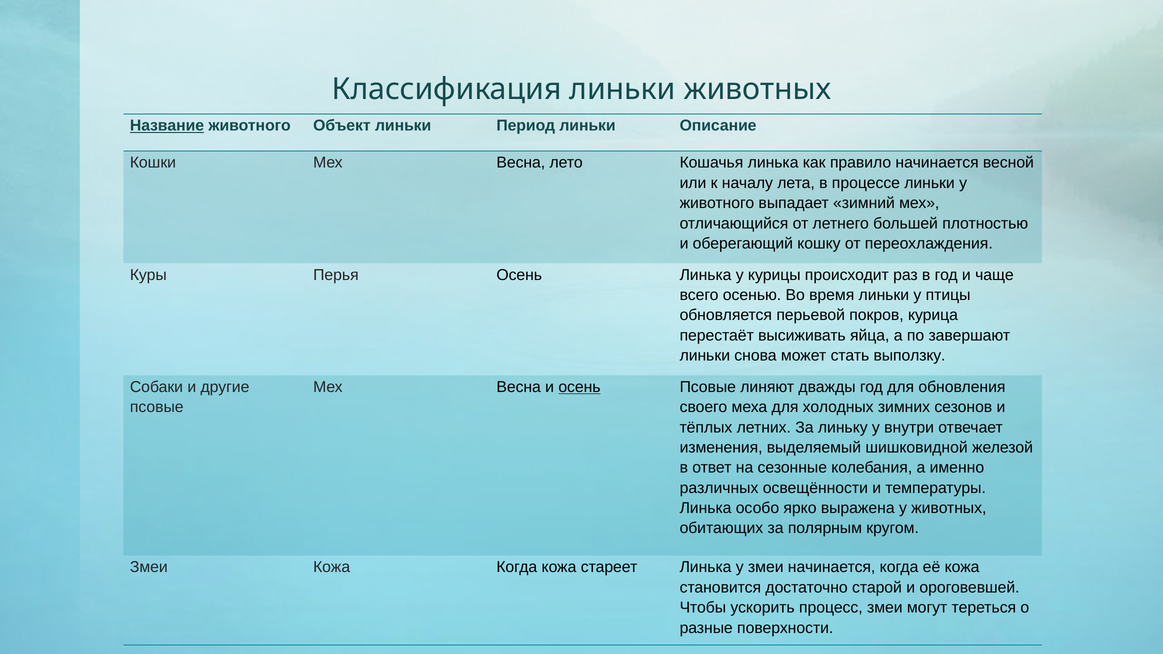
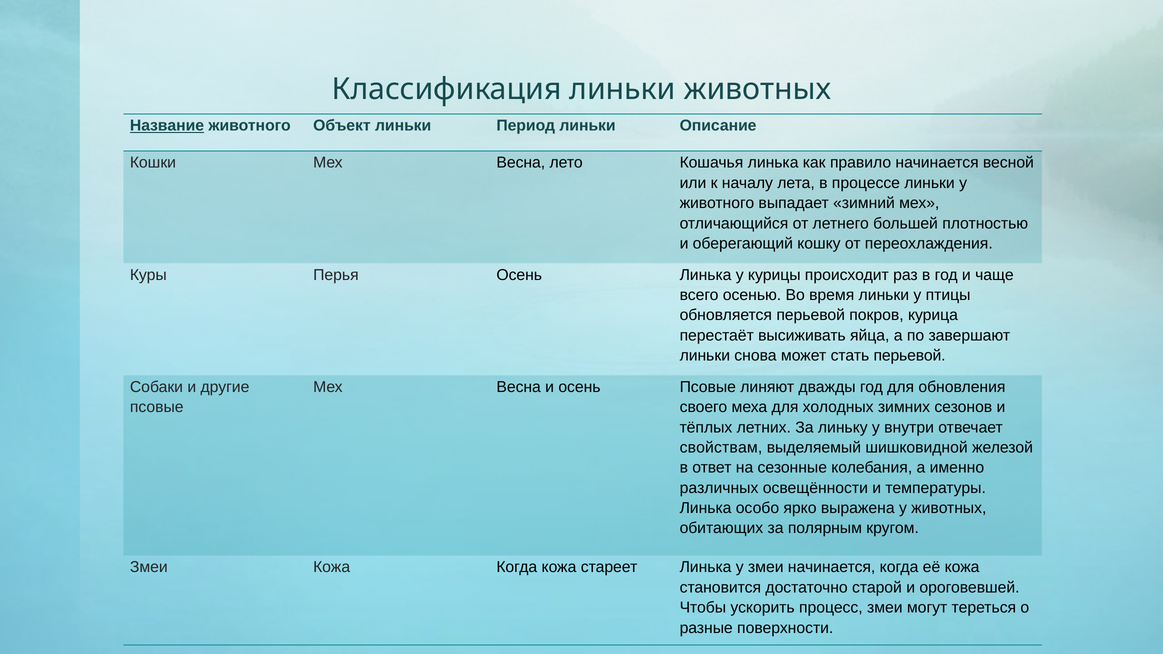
стать выползку: выползку -> перьевой
осень at (579, 387) underline: present -> none
изменения: изменения -> свойствам
